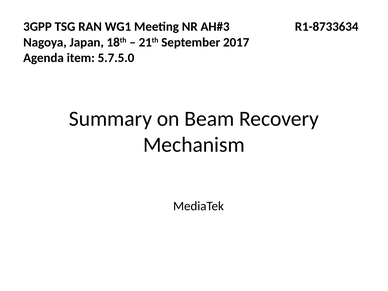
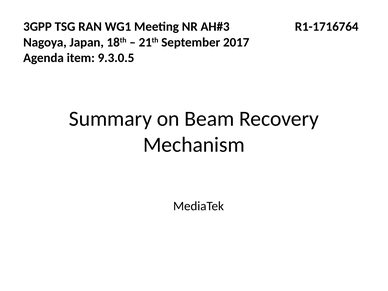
R1-8733634: R1-8733634 -> R1-1716764
5.7.5.0: 5.7.5.0 -> 9.3.0.5
